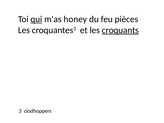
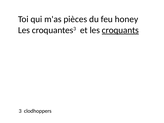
qui underline: present -> none
honey: honey -> pièces
pièces: pièces -> honey
